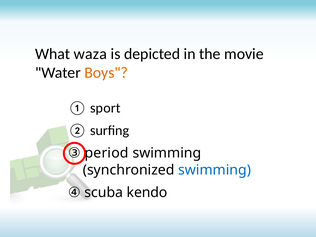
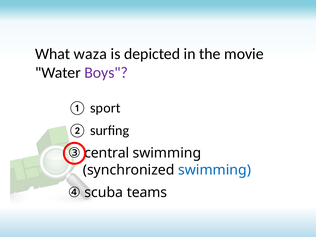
Boys colour: orange -> purple
period: period -> central
kendo: kendo -> teams
